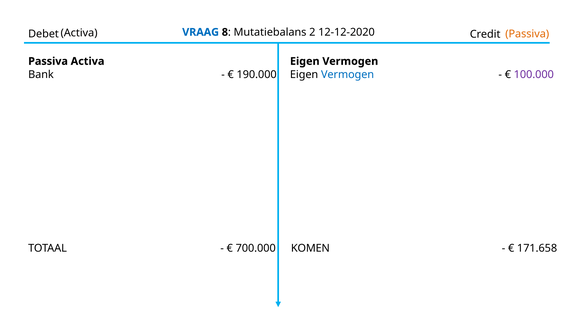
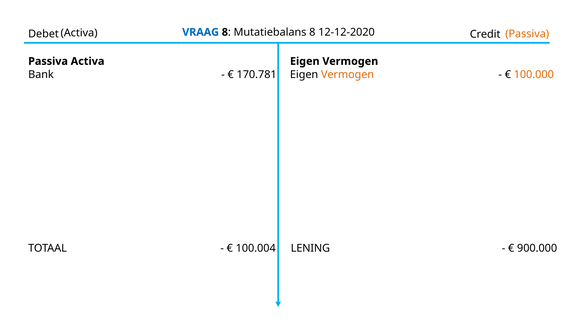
Mutatiebalans 2: 2 -> 8
190.000: 190.000 -> 170.781
Vermogen at (348, 74) colour: blue -> orange
100.000 colour: purple -> orange
700.000: 700.000 -> 100.004
KOMEN: KOMEN -> LENING
171.658: 171.658 -> 900.000
